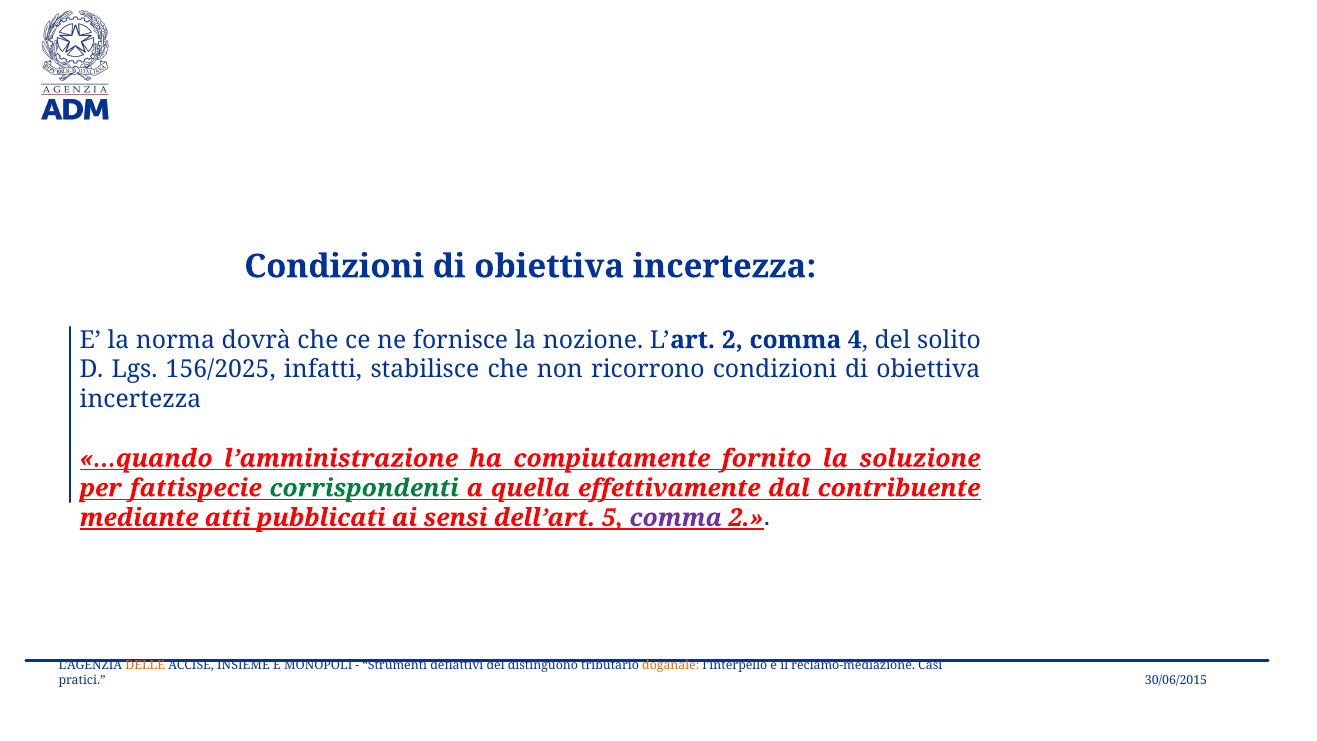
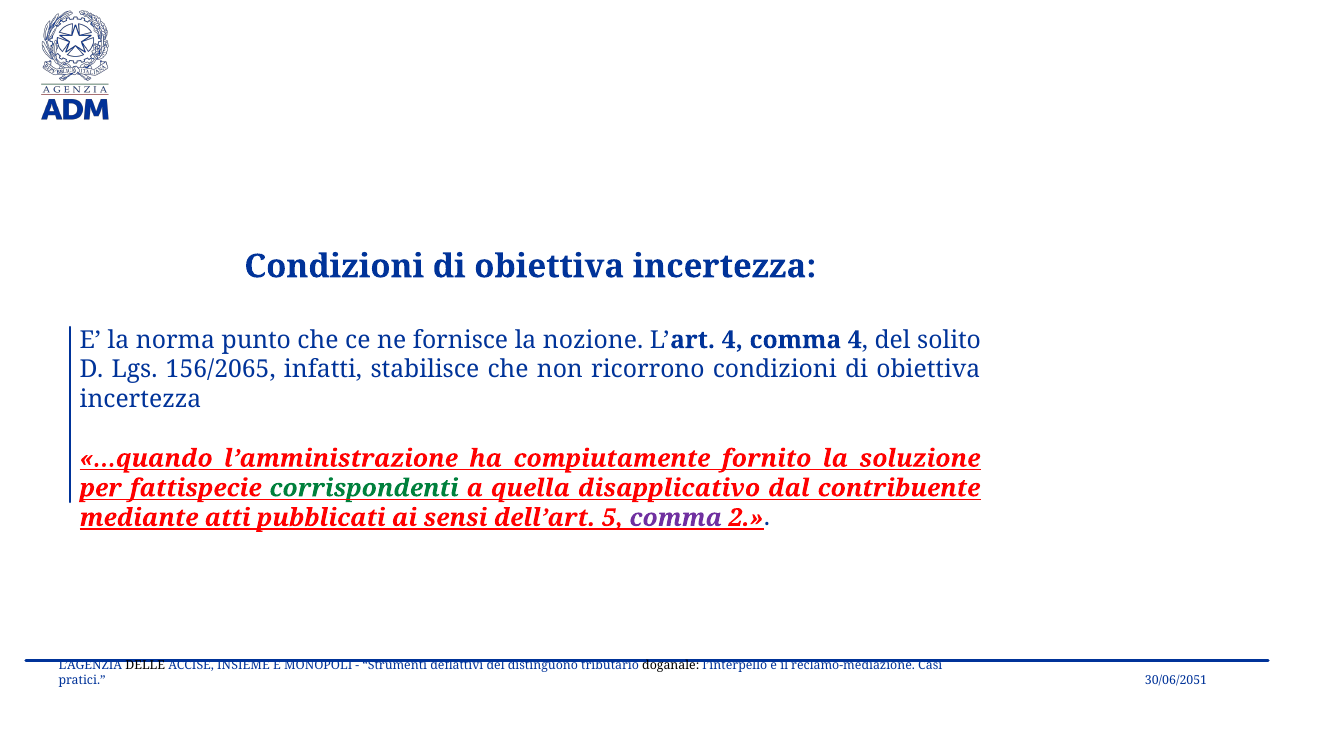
dovrà: dovrà -> punto
L’art 2: 2 -> 4
156/2025: 156/2025 -> 156/2065
effettivamente: effettivamente -> disapplicativo
DELLE colour: orange -> black
doganale colour: orange -> black
30/06/2015: 30/06/2015 -> 30/06/2051
